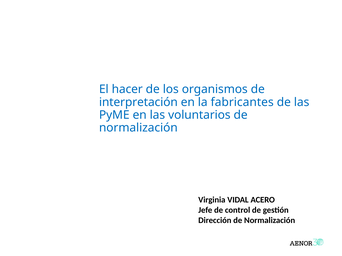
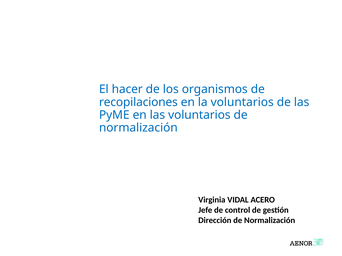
interpretación: interpretación -> recopilaciones
la fabricantes: fabricantes -> voluntarios
